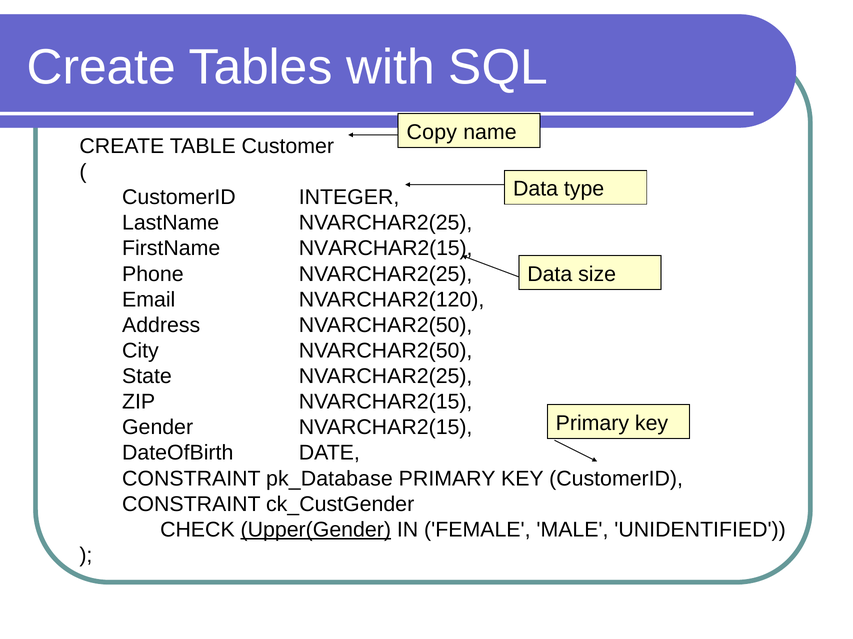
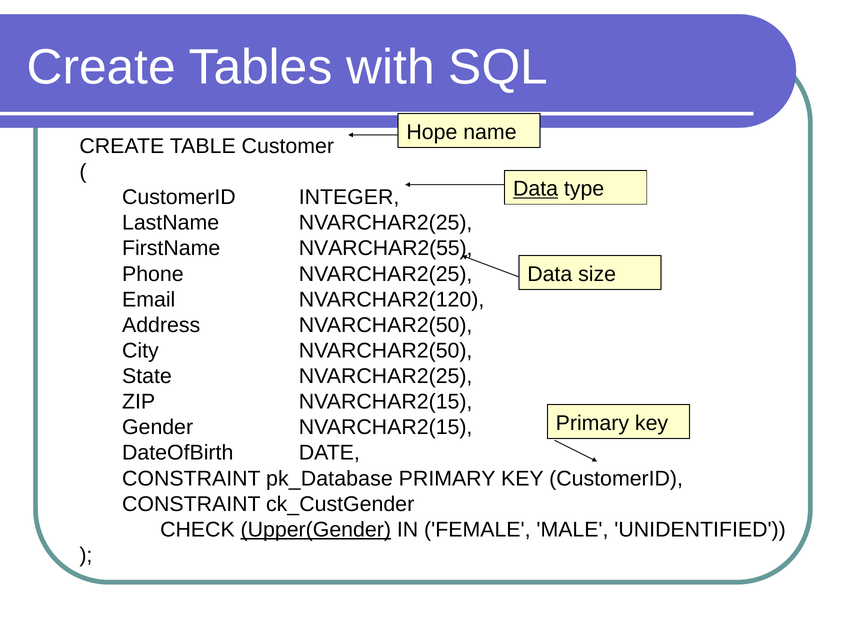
Copy: Copy -> Hope
Data at (536, 189) underline: none -> present
FirstName NVARCHAR2(15: NVARCHAR2(15 -> NVARCHAR2(55
